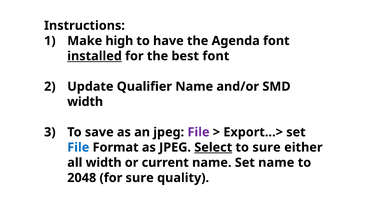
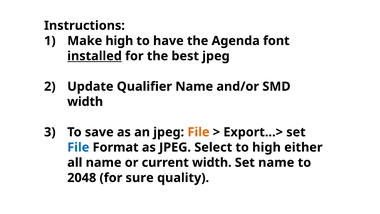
best font: font -> jpeg
File at (199, 132) colour: purple -> orange
Select underline: present -> none
to sure: sure -> high
all width: width -> name
current name: name -> width
